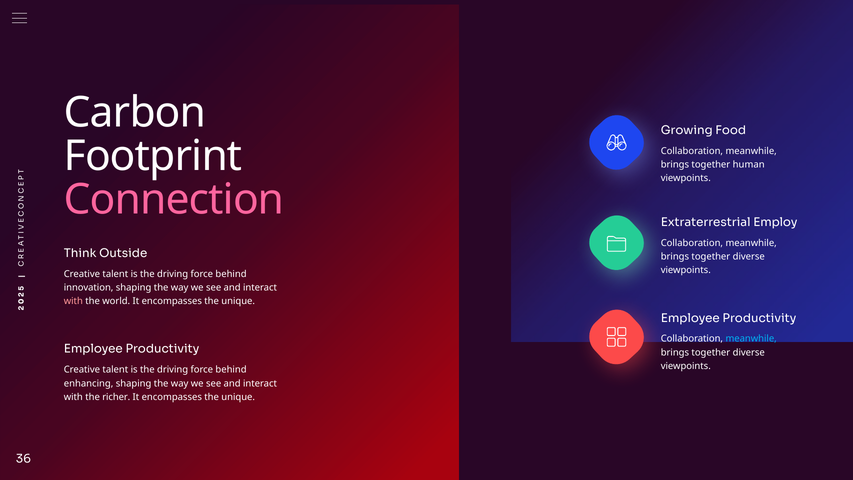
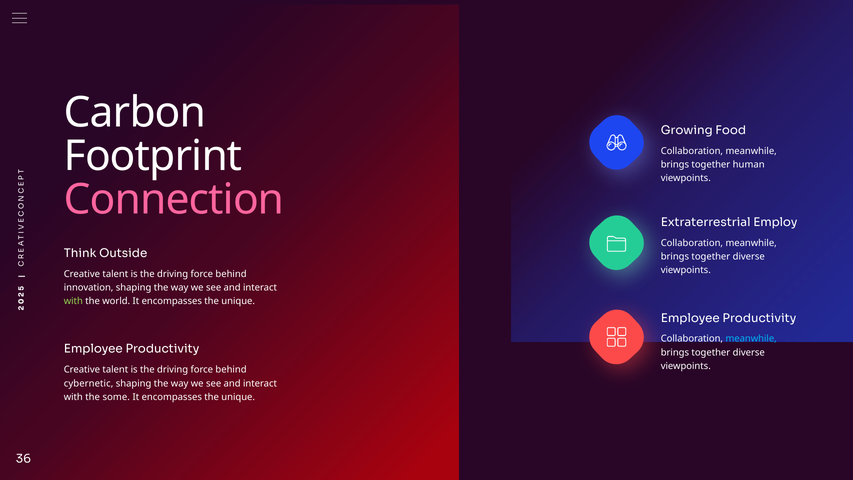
with at (73, 301) colour: pink -> light green
enhancing: enhancing -> cybernetic
richer: richer -> some
